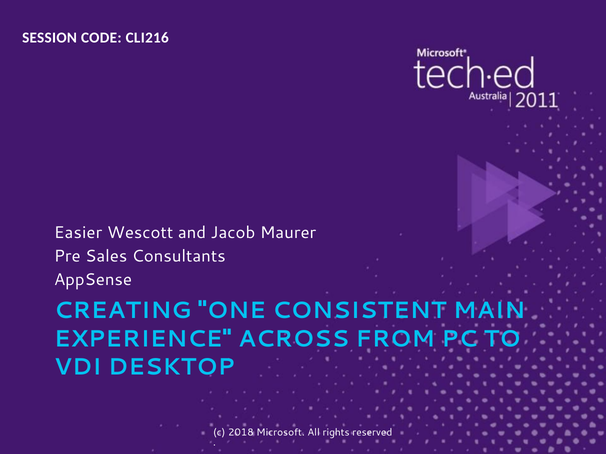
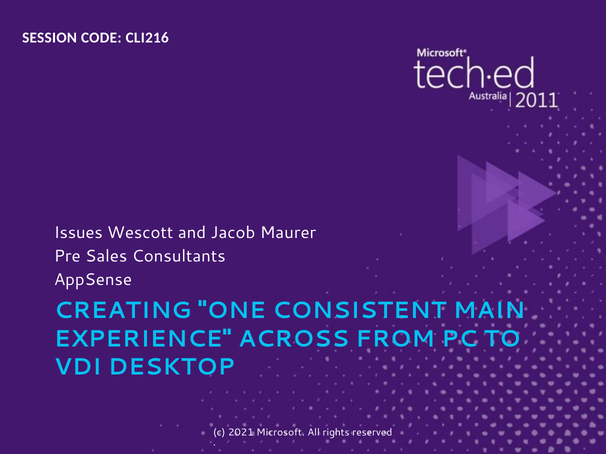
Easier: Easier -> Issues
2018: 2018 -> 2021
